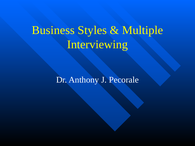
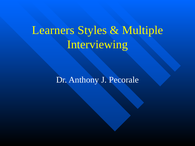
Business: Business -> Learners
